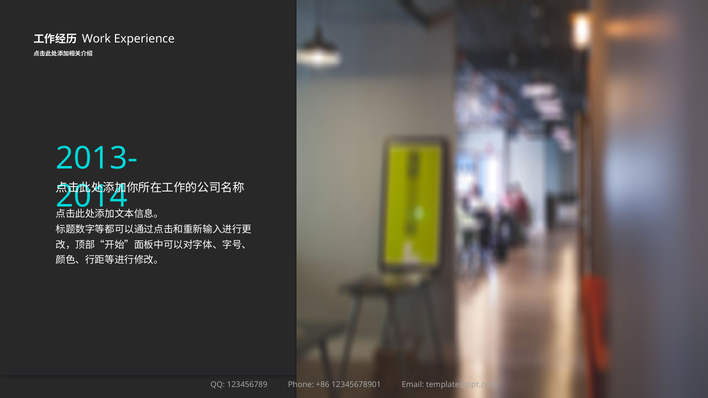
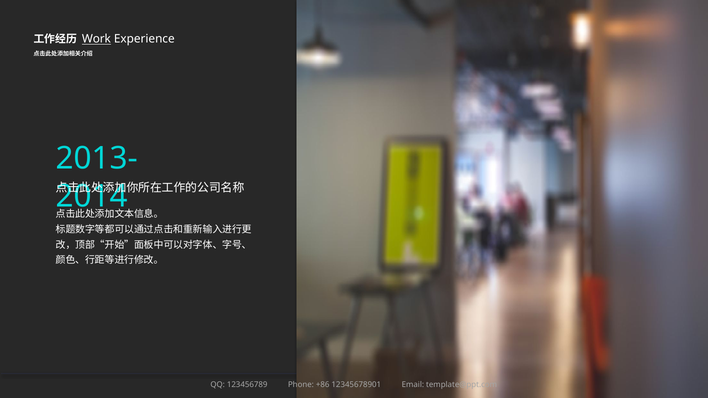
Work underline: none -> present
